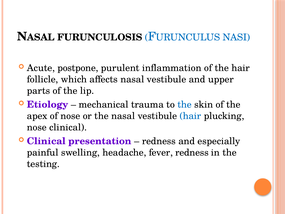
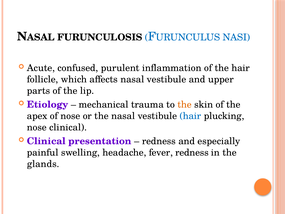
postpone: postpone -> confused
the at (185, 104) colour: blue -> orange
testing: testing -> glands
